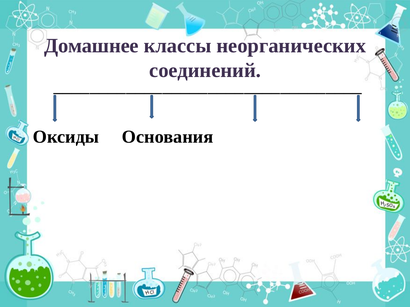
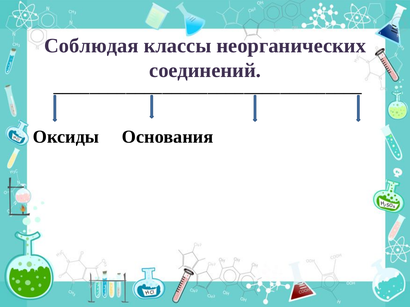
Домашнее: Домашнее -> Соблюдая
